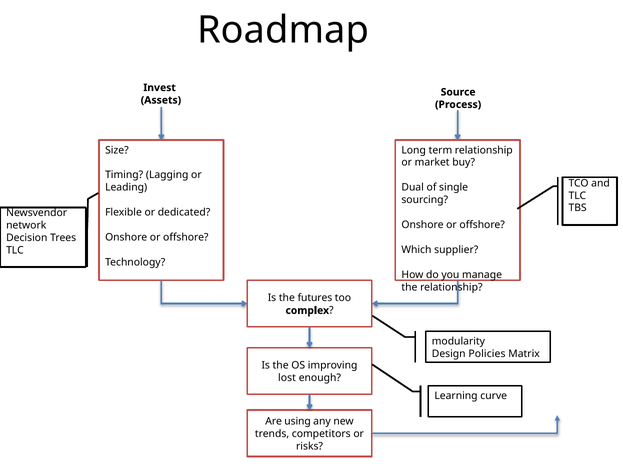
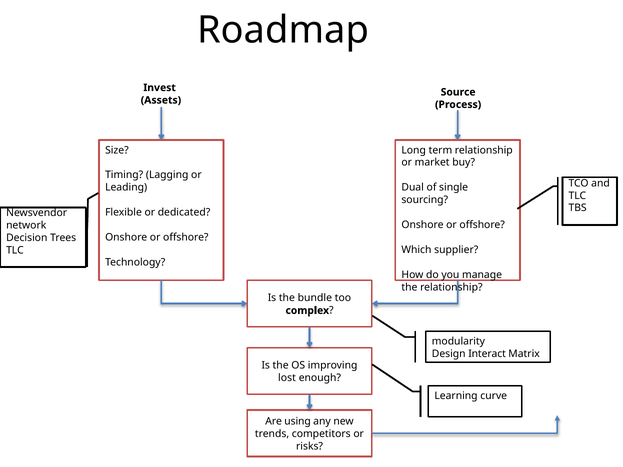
futures: futures -> bundle
Policies: Policies -> Interact
